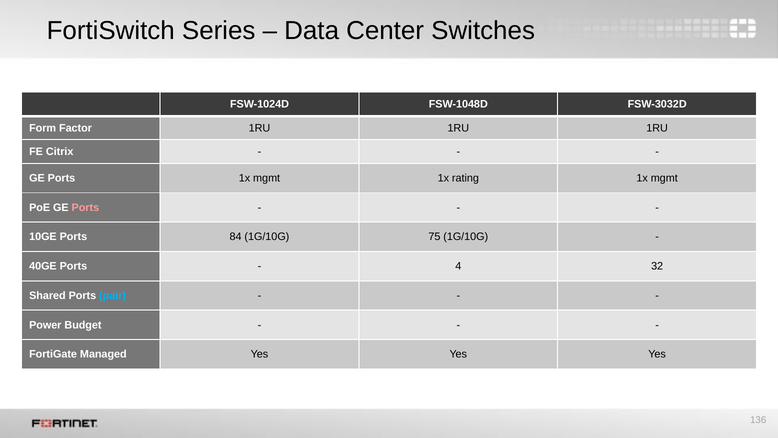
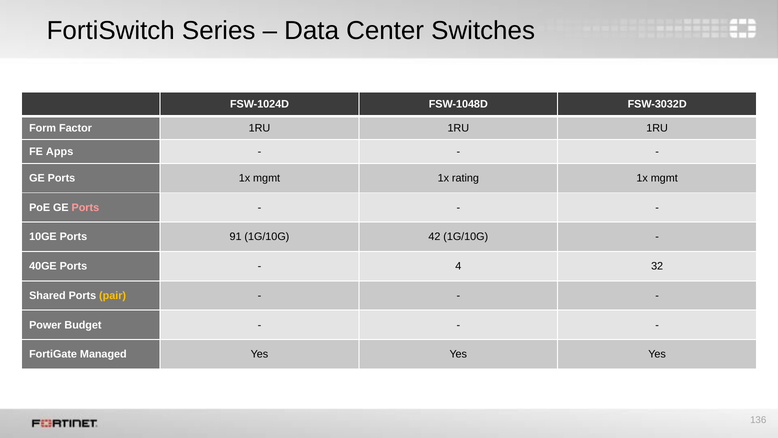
Citrix: Citrix -> Apps
84: 84 -> 91
75: 75 -> 42
pair colour: light blue -> yellow
